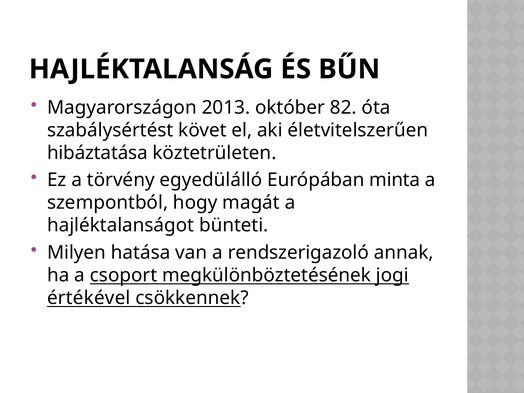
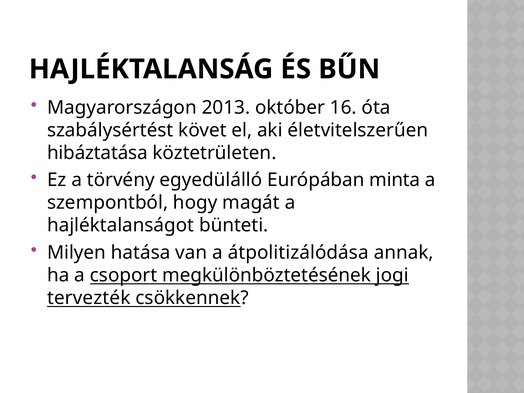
82: 82 -> 16
rendszerigazoló: rendszerigazoló -> átpolitizálódása
értékével: értékével -> tervezték
